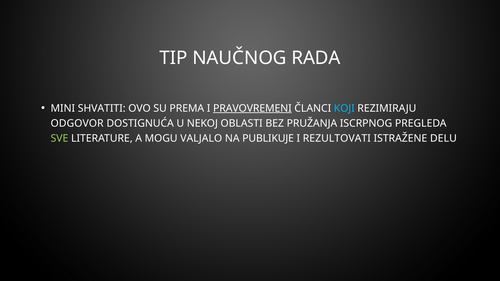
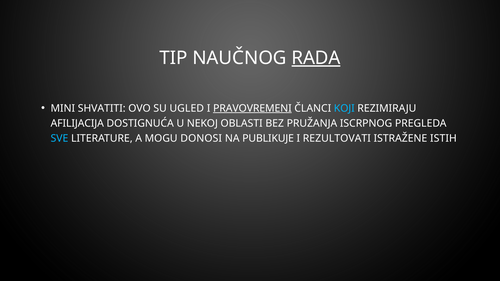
RADA underline: none -> present
PREMA: PREMA -> UGLED
ODGOVOR: ODGOVOR -> AFILIJACIJA
SVE colour: light green -> light blue
VALJALO: VALJALO -> DONOSI
DELU: DELU -> ISTIH
